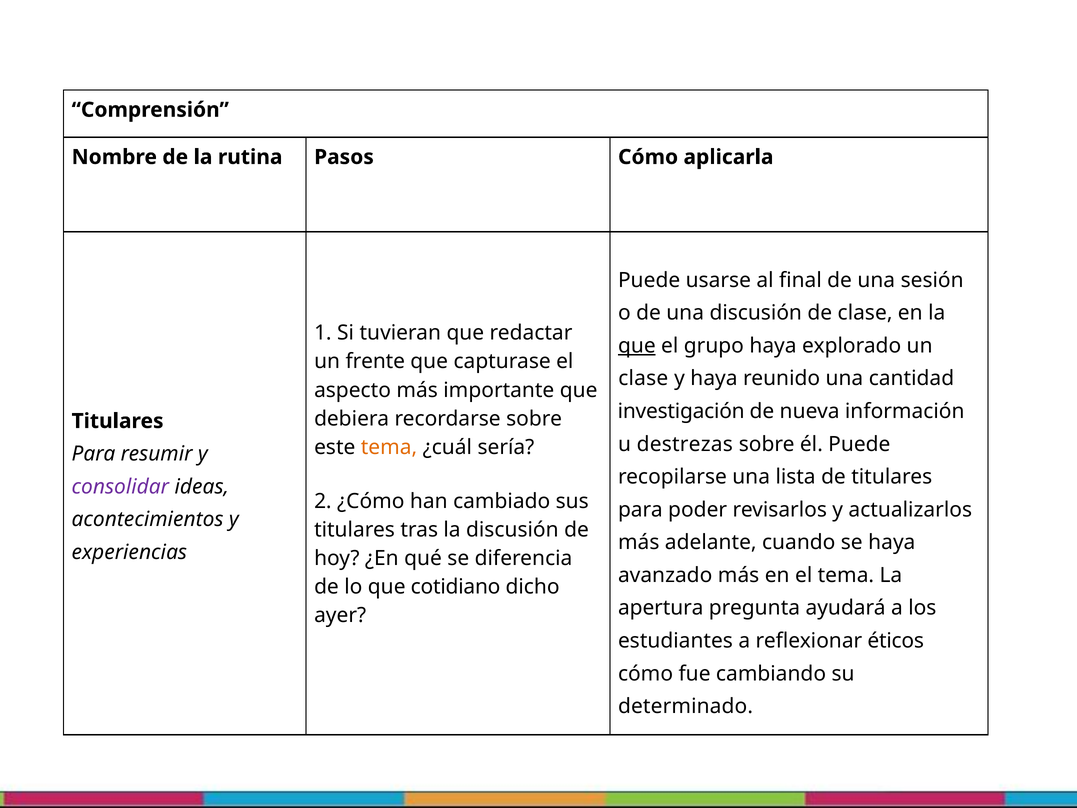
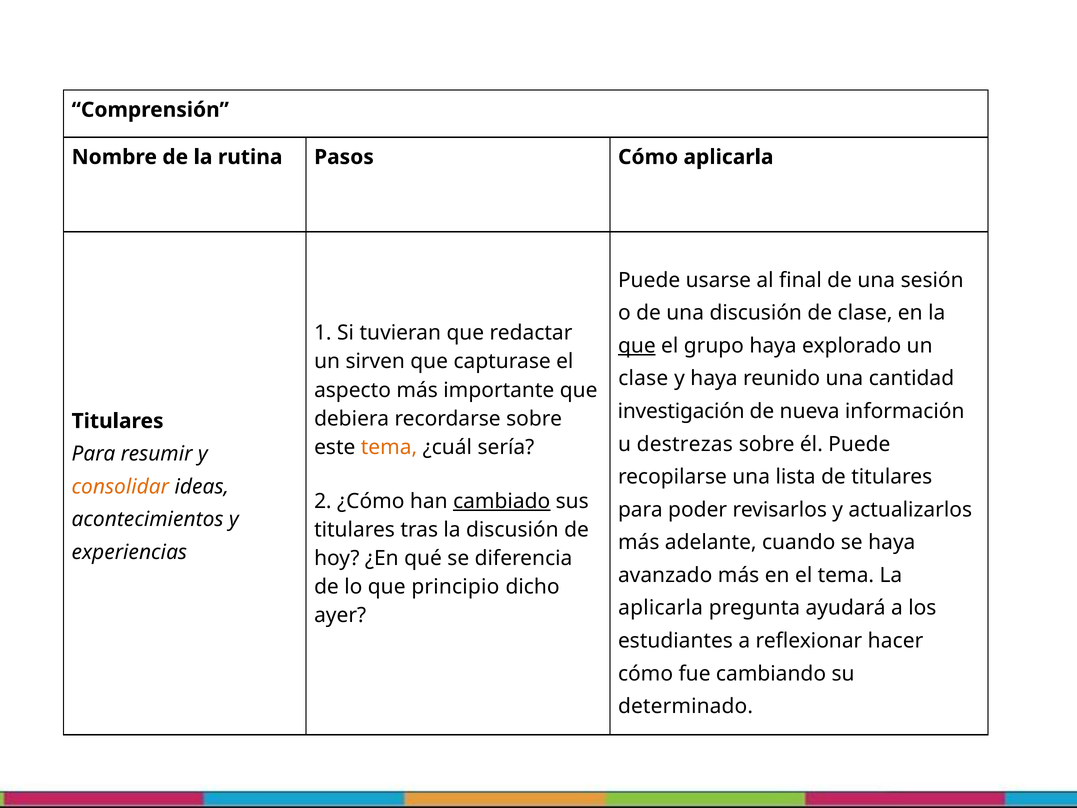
frente: frente -> sirven
consolidar colour: purple -> orange
cambiado underline: none -> present
cotidiano: cotidiano -> principio
apertura at (661, 608): apertura -> aplicarla
éticos: éticos -> hacer
